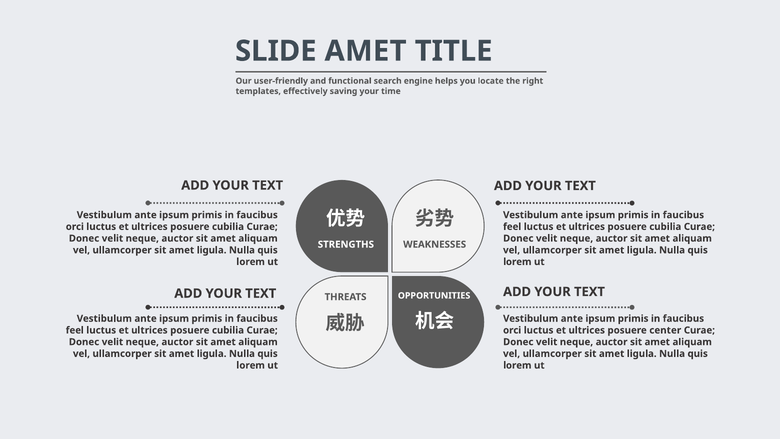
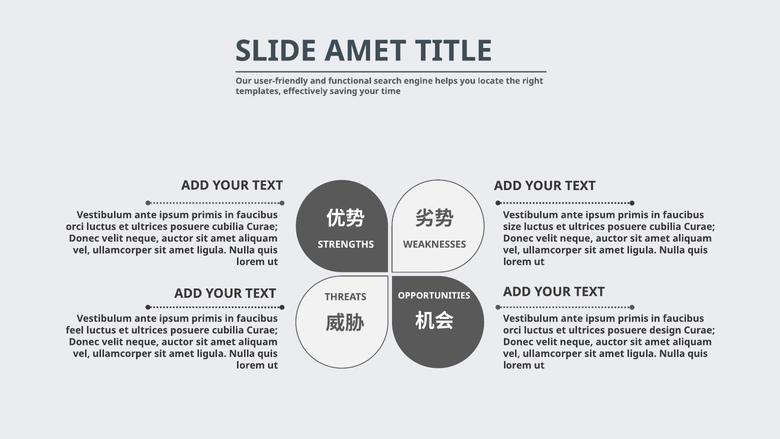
feel at (512, 227): feel -> size
center: center -> design
